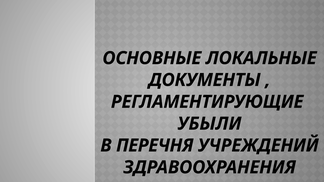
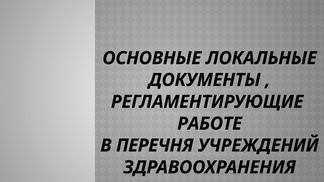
УБЫЛИ: УБЫЛИ -> РАБОТЕ
